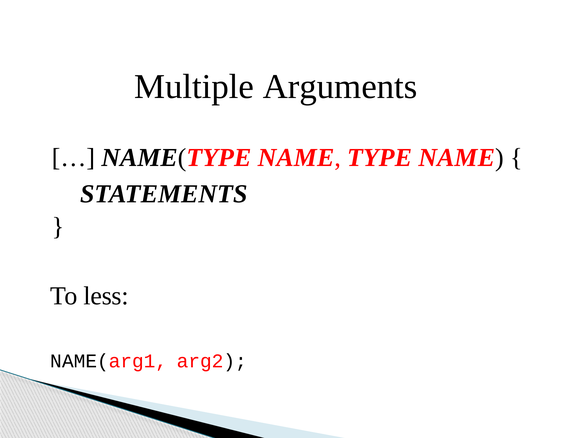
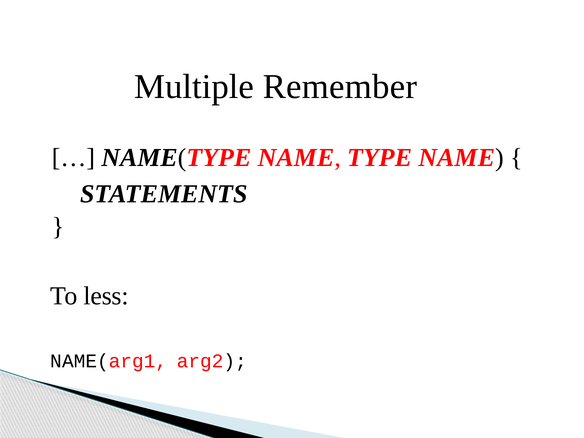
Arguments: Arguments -> Remember
